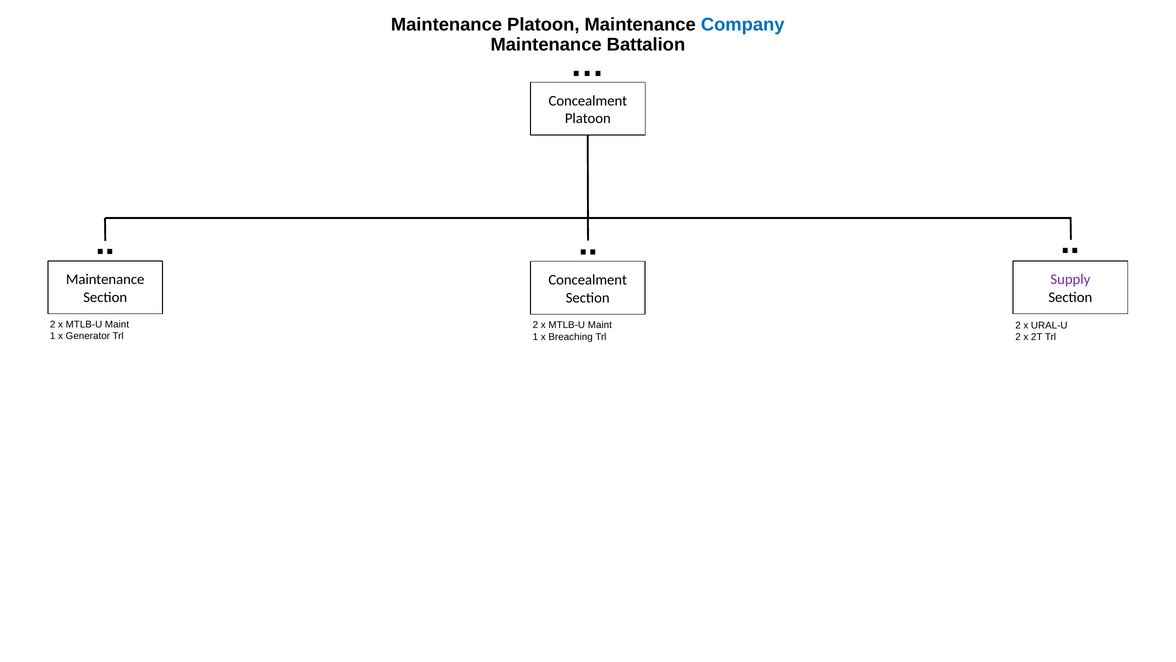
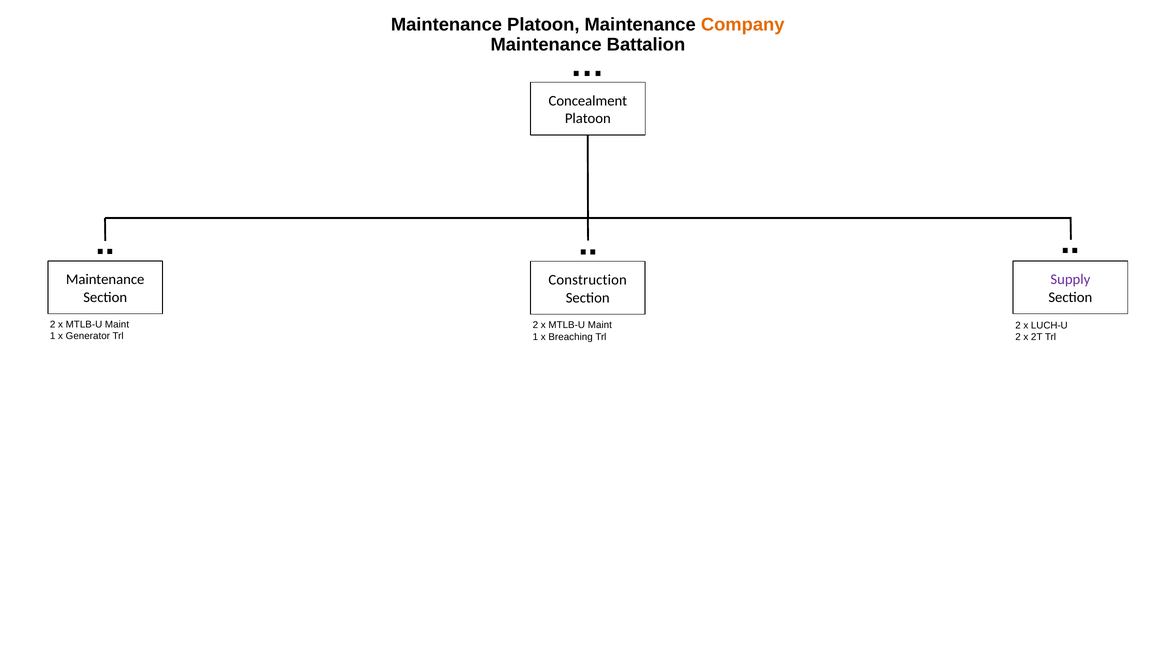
Company colour: blue -> orange
Concealment at (588, 280): Concealment -> Construction
URAL-U: URAL-U -> LUCH-U
